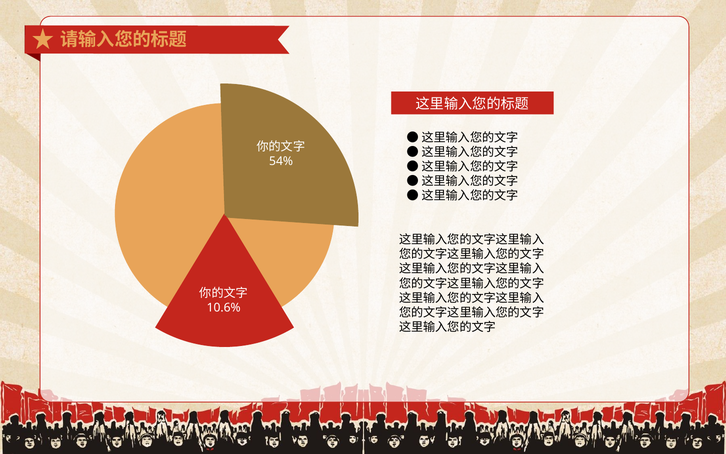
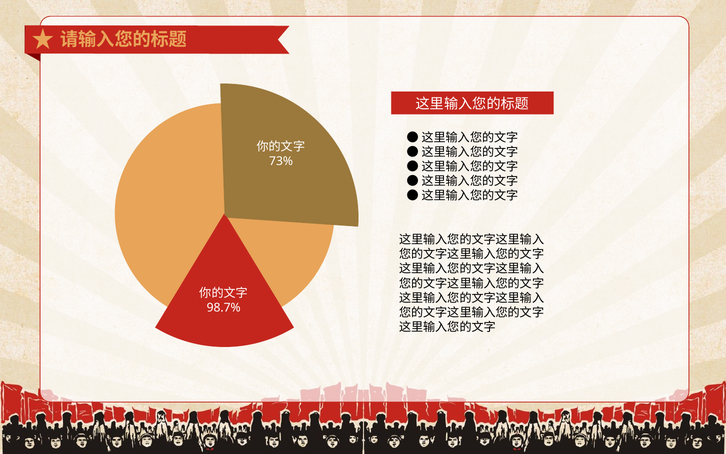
54%: 54% -> 73%
10.6%: 10.6% -> 98.7%
